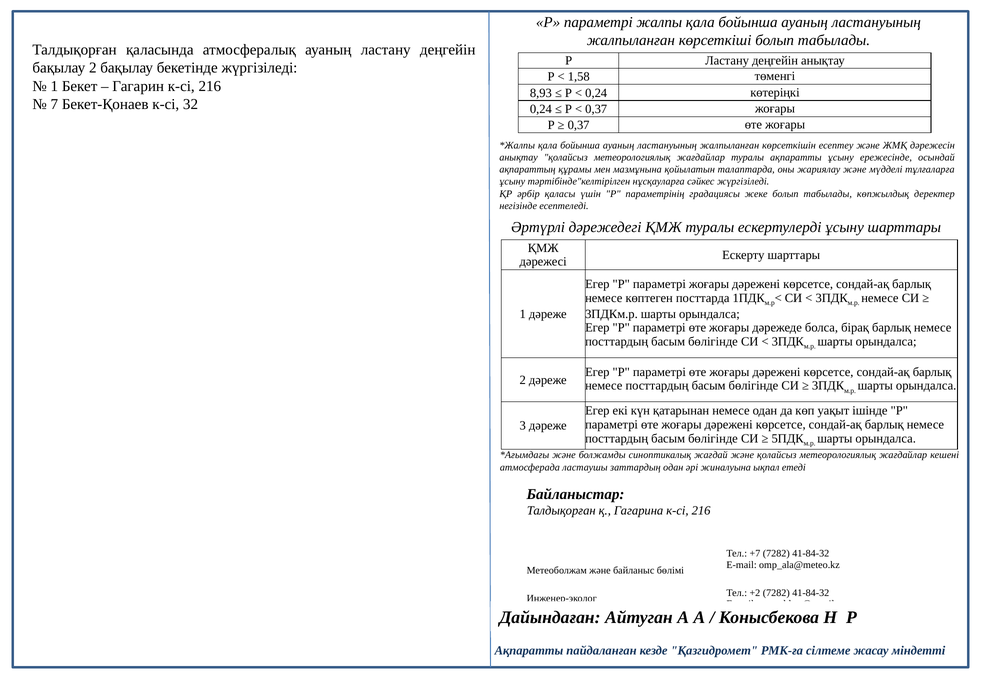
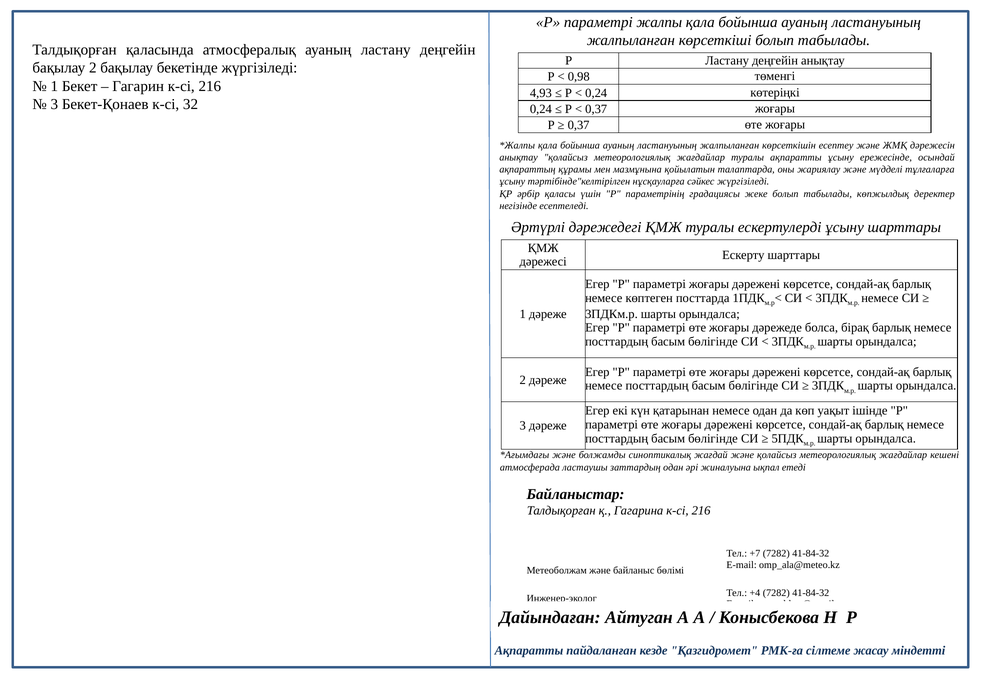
1,58: 1,58 -> 0,98
8,93: 8,93 -> 4,93
7 at (54, 104): 7 -> 3
+2: +2 -> +4
